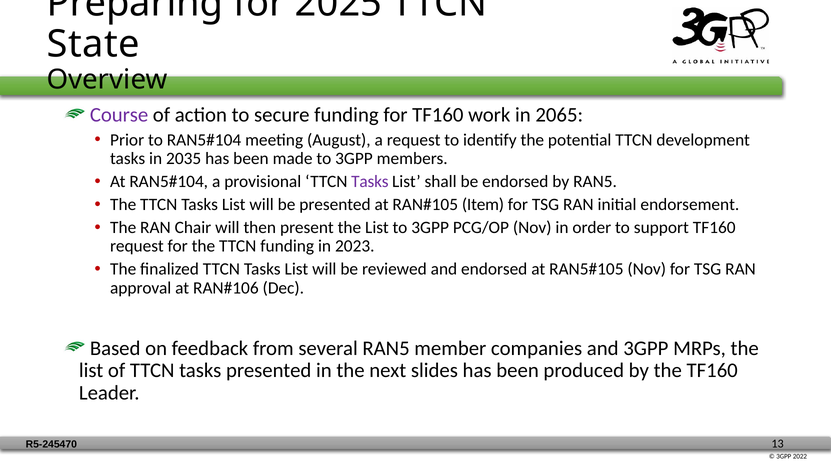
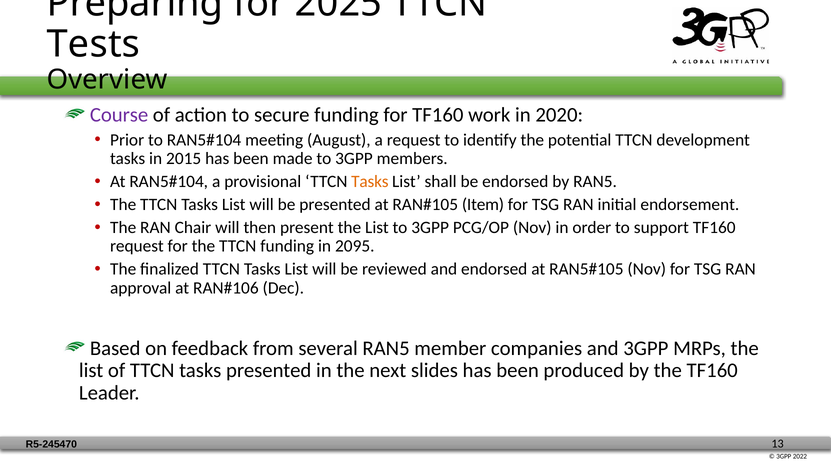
State: State -> Tests
2065: 2065 -> 2020
2035: 2035 -> 2015
Tasks at (370, 182) colour: purple -> orange
2023: 2023 -> 2095
